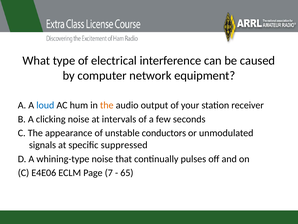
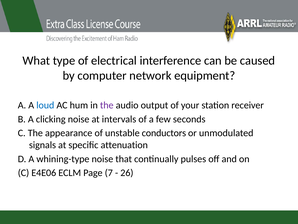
the at (107, 105) colour: orange -> purple
suppressed: suppressed -> attenuation
65: 65 -> 26
